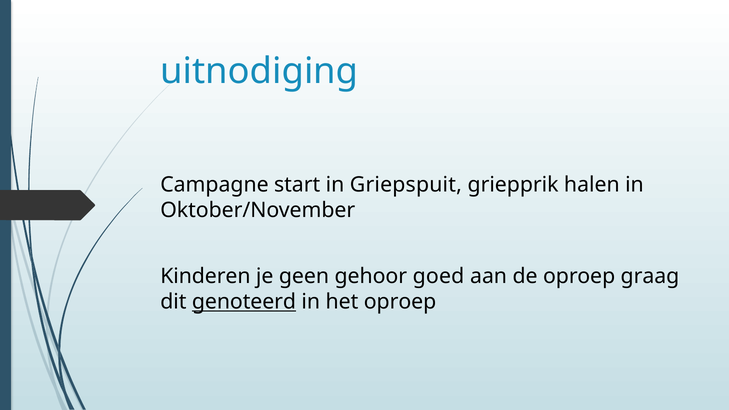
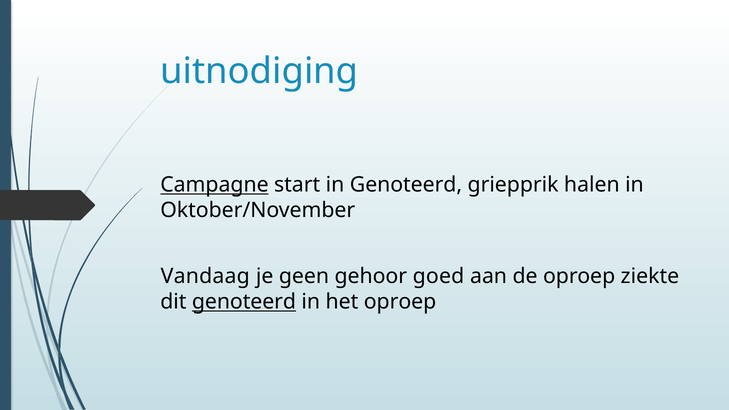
Campagne underline: none -> present
in Griepspuit: Griepspuit -> Genoteerd
Kinderen: Kinderen -> Vandaag
graag: graag -> ziekte
